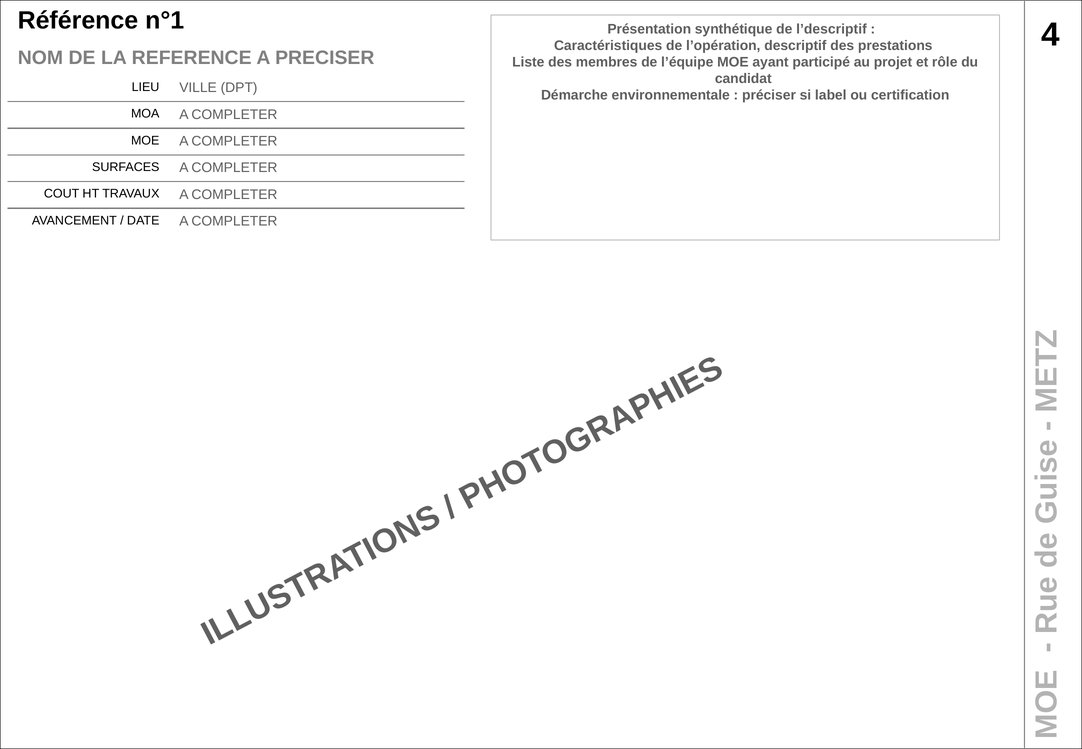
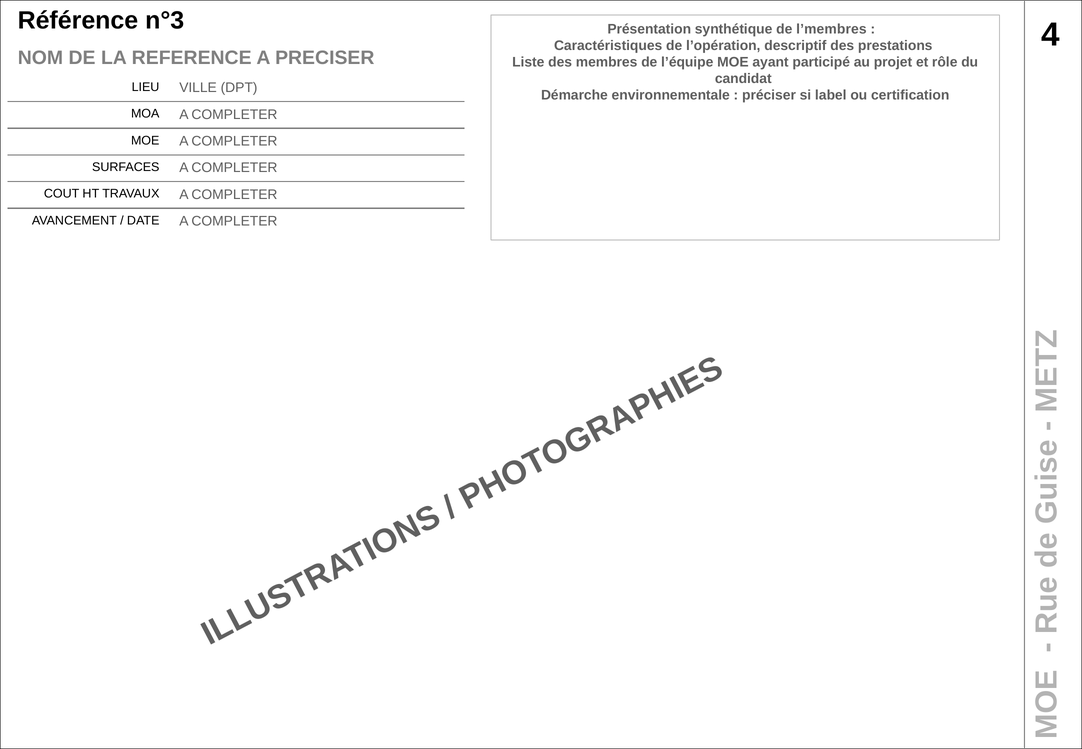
n°1: n°1 -> n°3
l’descriptif: l’descriptif -> l’membres
